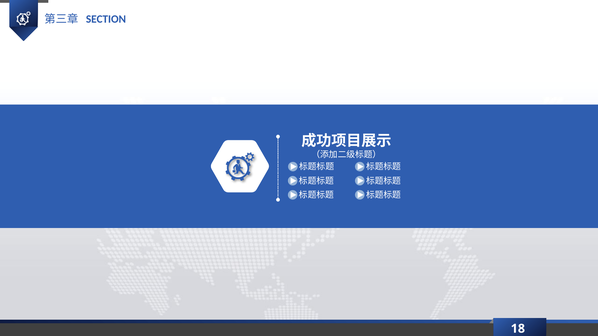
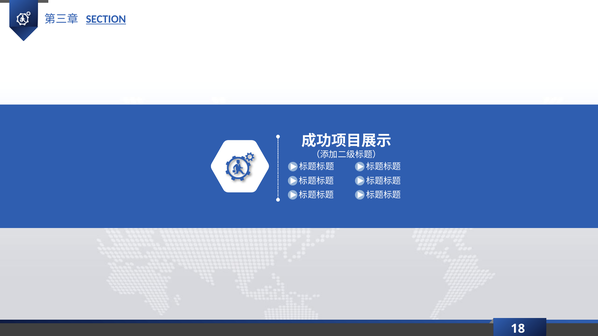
SECTION underline: none -> present
